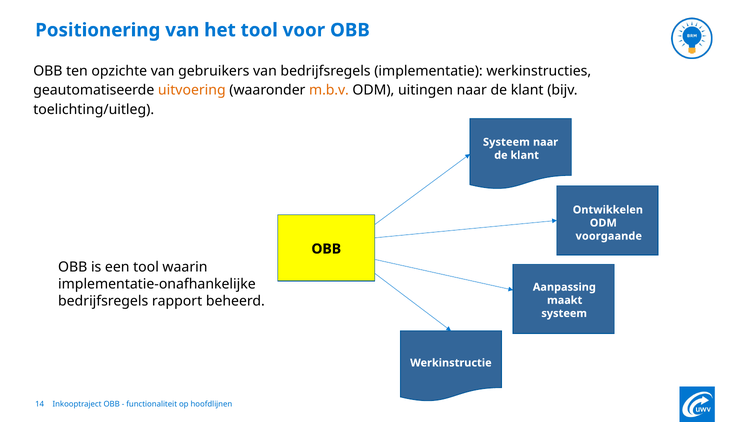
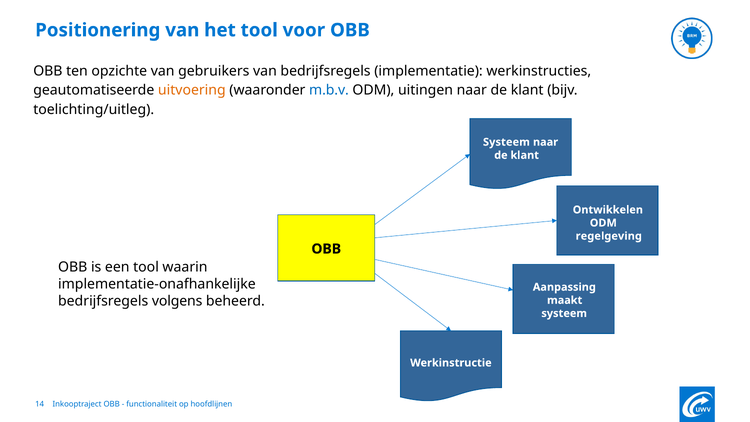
m.b.v colour: orange -> blue
voorgaande: voorgaande -> regelgeving
rapport: rapport -> volgens
